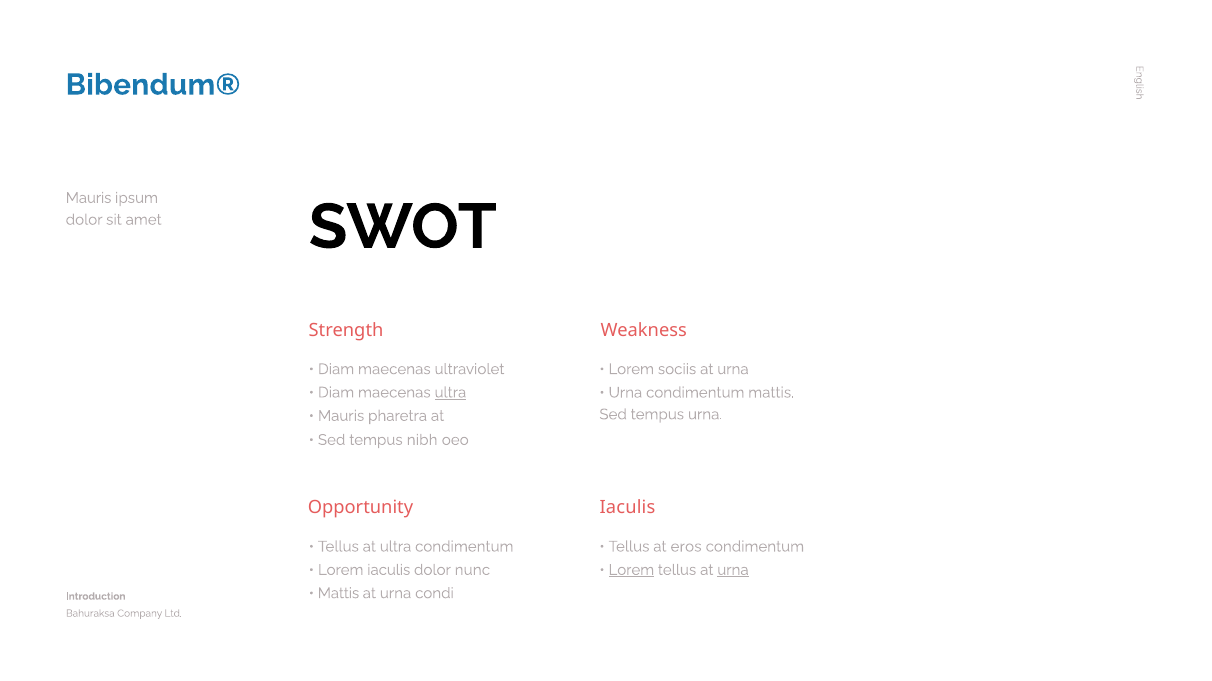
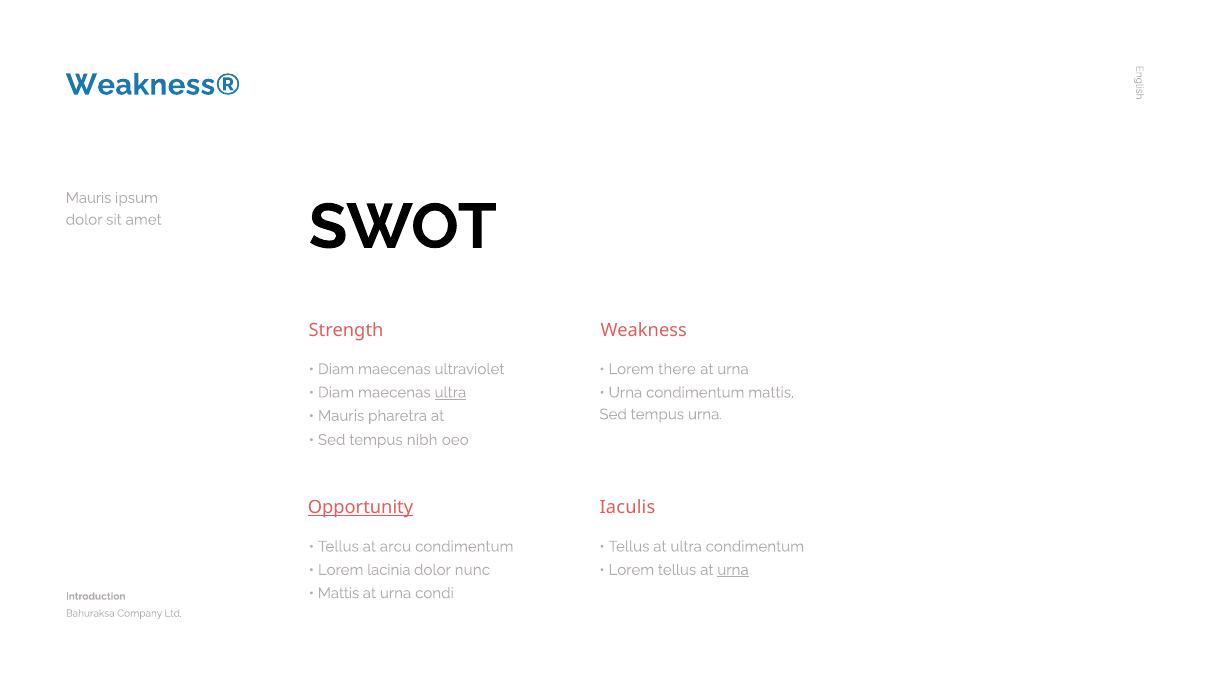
Bibendum®: Bibendum® -> Weakness®
sociis: sociis -> there
Opportunity underline: none -> present
at ultra: ultra -> arcu
at eros: eros -> ultra
Lorem iaculis: iaculis -> lacinia
Lorem at (631, 570) underline: present -> none
